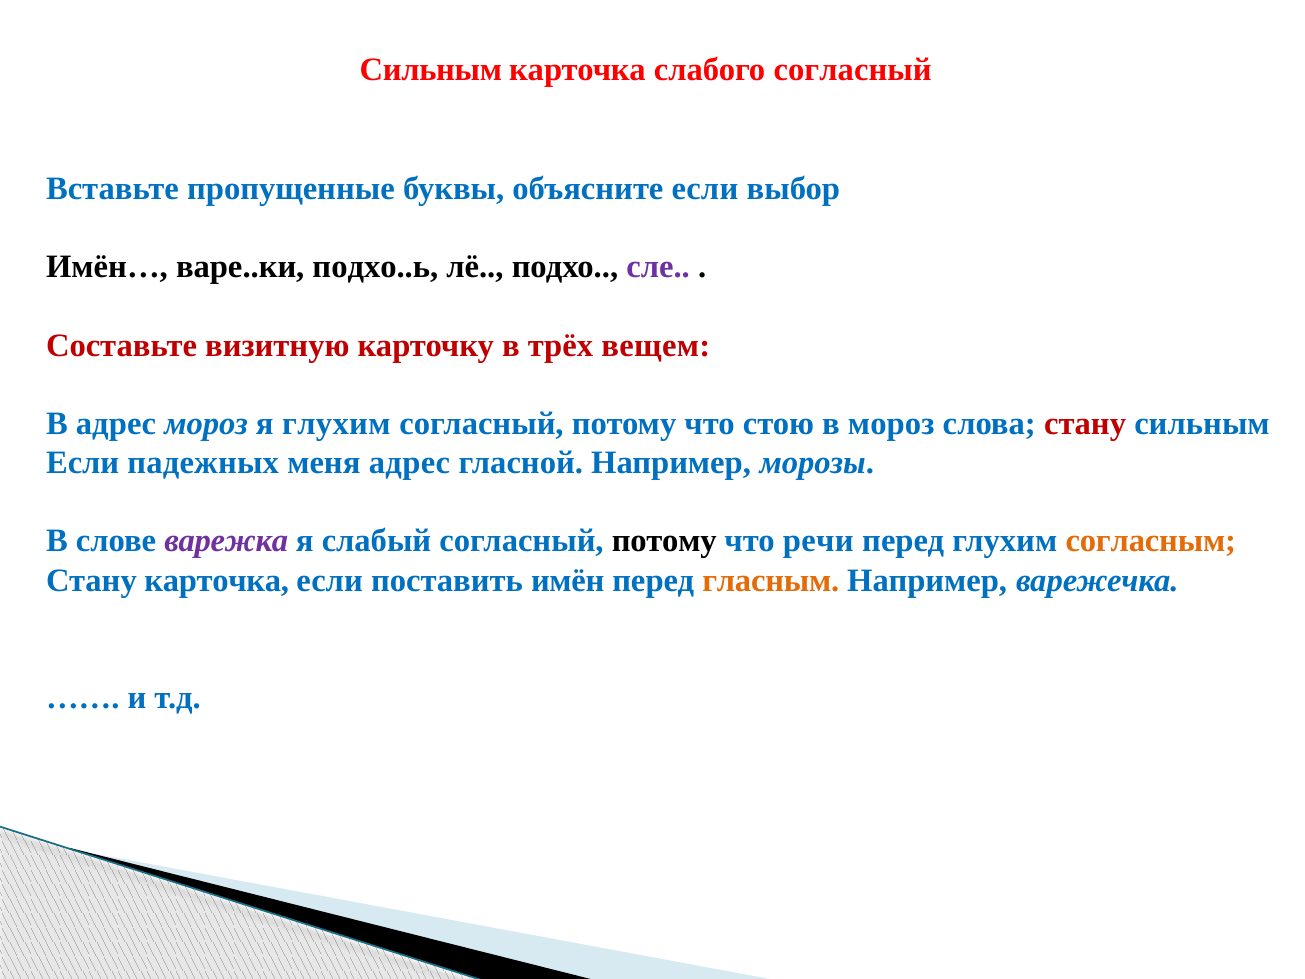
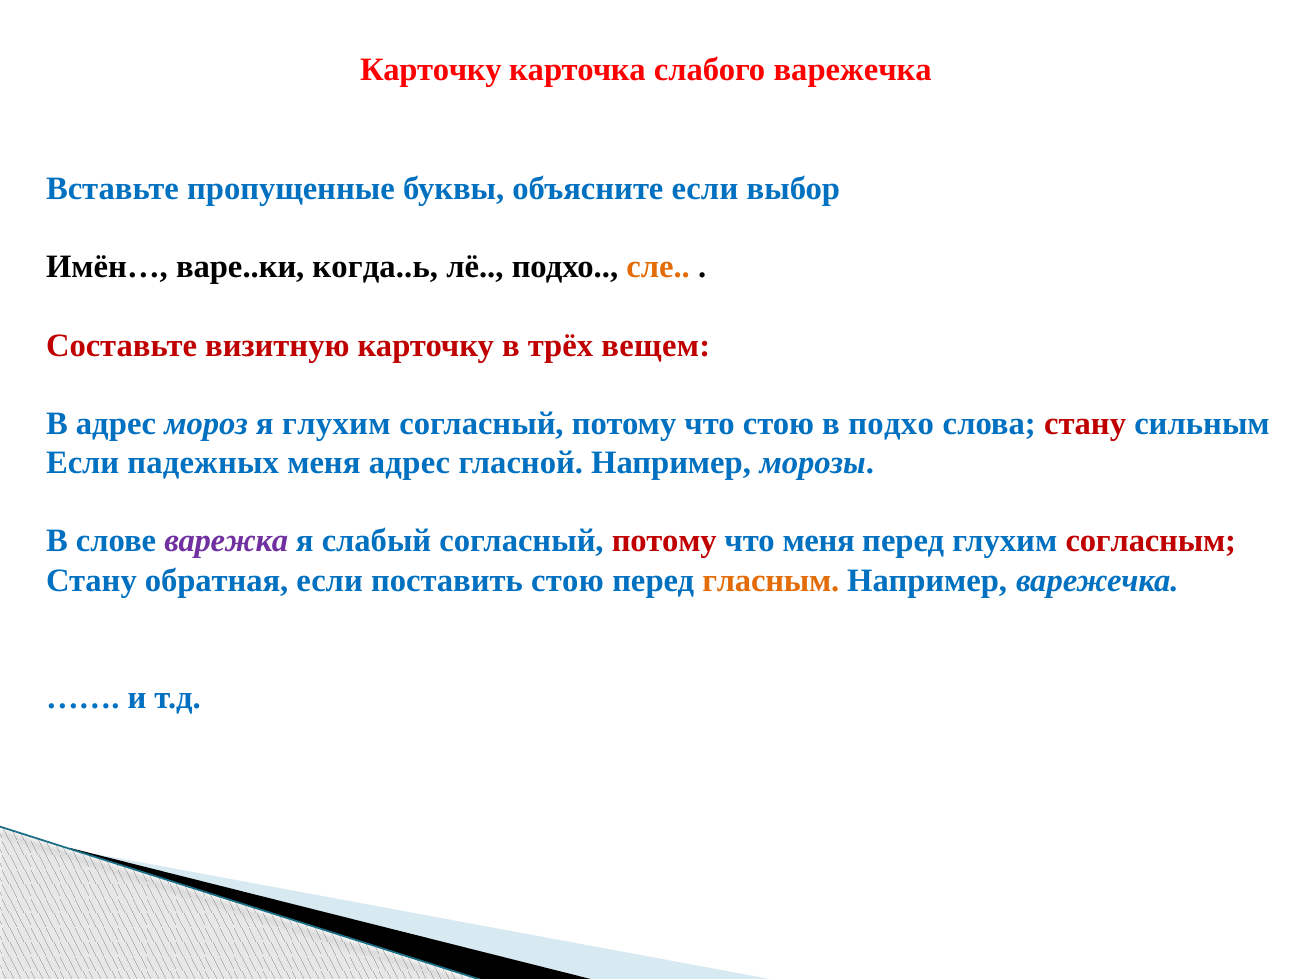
Сильным at (431, 70): Сильным -> Карточку
слабого согласный: согласный -> варежечка
подхо..ь: подхо..ь -> когда..ь
сле colour: purple -> orange
в мороз: мороз -> подхо
потому at (664, 541) colour: black -> red
что речи: речи -> меня
согласным colour: orange -> red
Стану карточка: карточка -> обратная
поставить имён: имён -> стою
